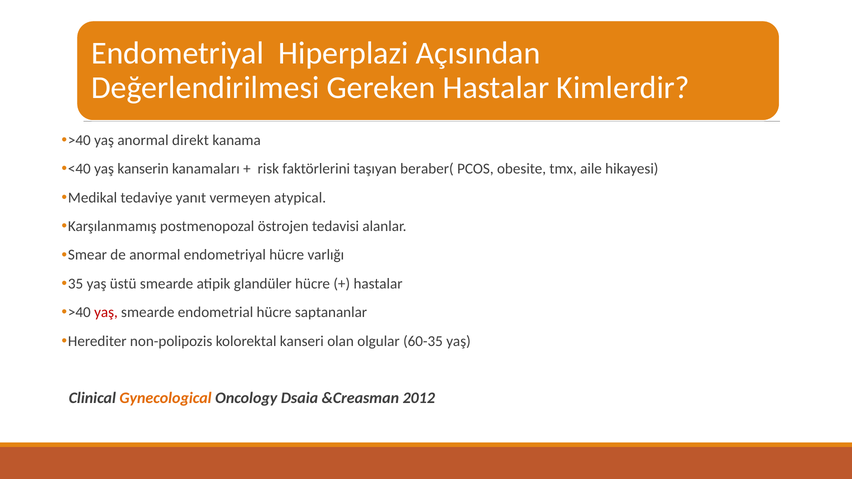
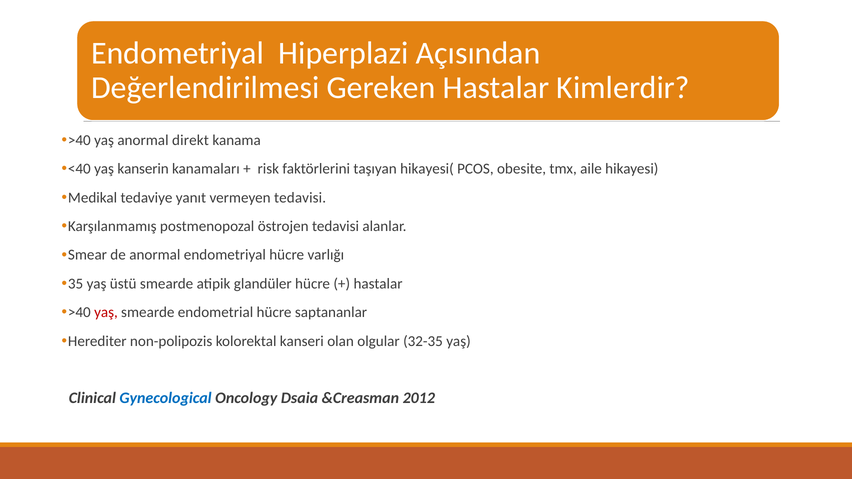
beraber(: beraber( -> hikayesi(
vermeyen atypical: atypical -> tedavisi
60-35: 60-35 -> 32-35
Gynecological colour: orange -> blue
